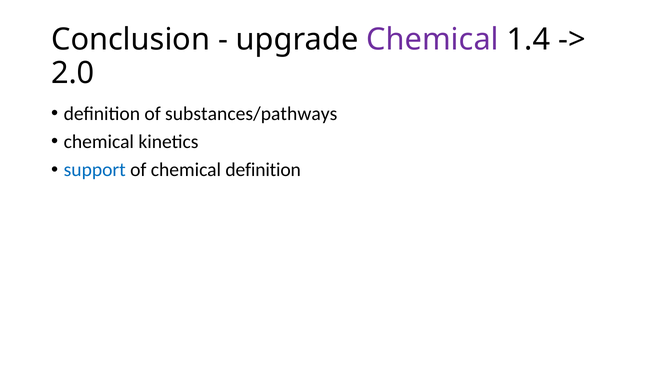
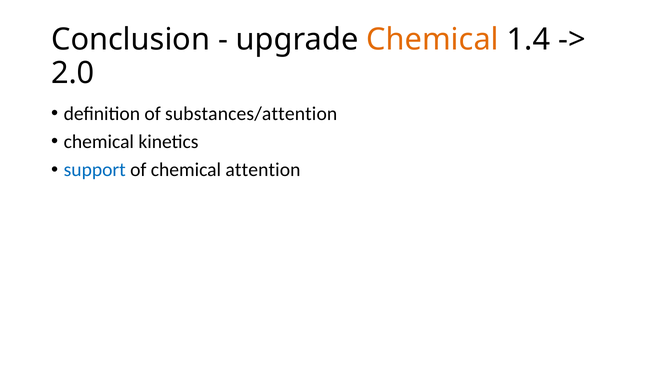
Chemical at (433, 40) colour: purple -> orange
substances/pathways: substances/pathways -> substances/attention
chemical definition: definition -> attention
